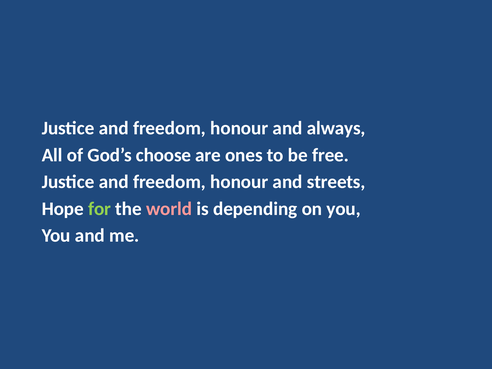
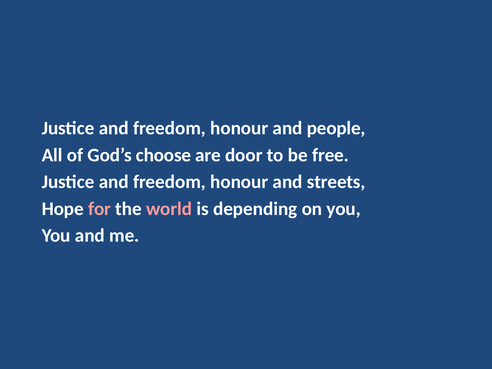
always: always -> people
ones: ones -> door
for colour: light green -> pink
